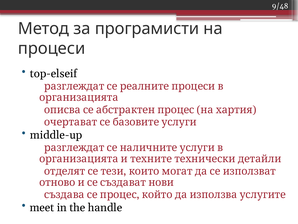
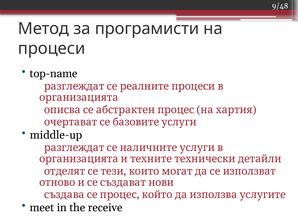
top-elseif: top-elseif -> top-name
handle: handle -> receive
